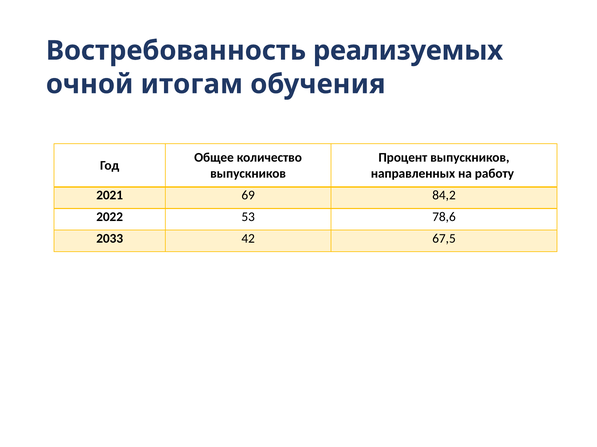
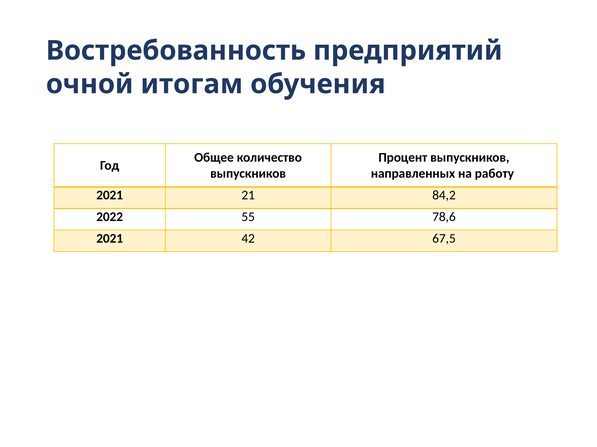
реализуемых: реализуемых -> предприятий
69: 69 -> 21
53: 53 -> 55
2033 at (110, 239): 2033 -> 2021
